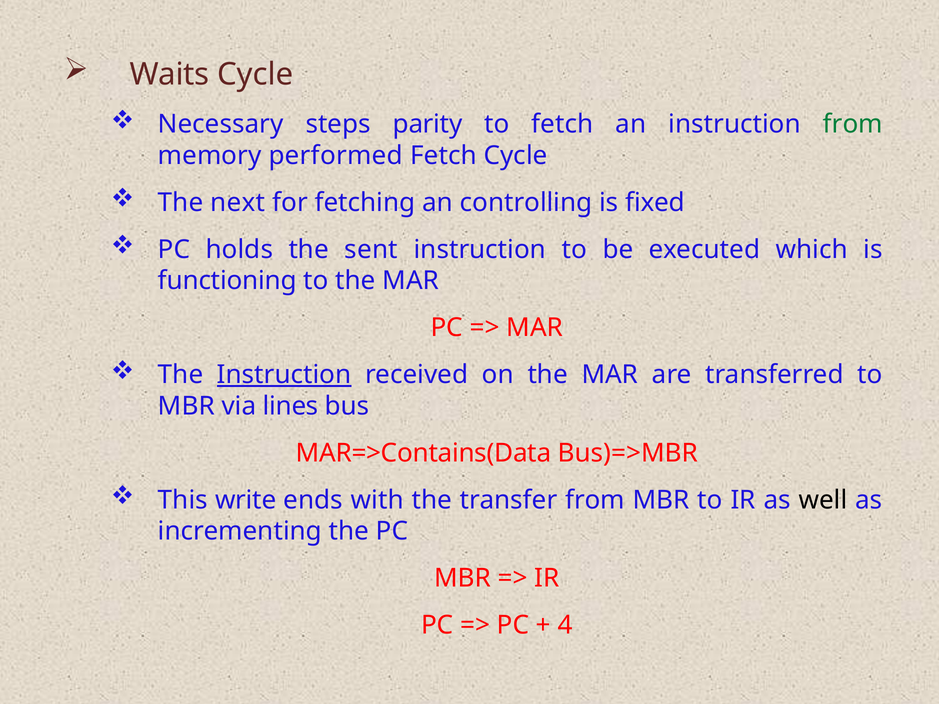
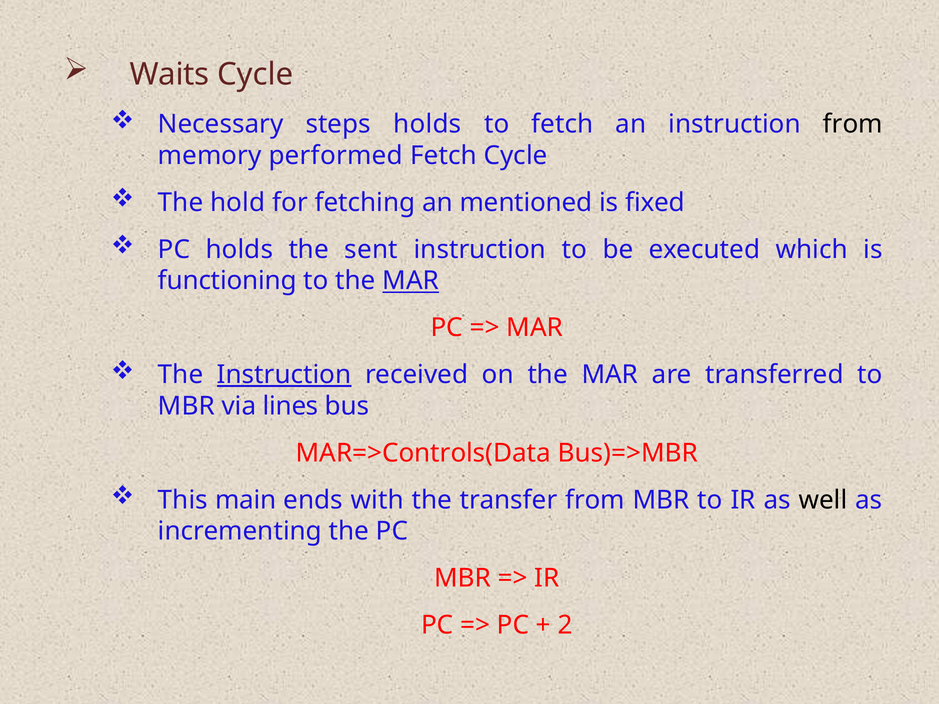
steps parity: parity -> holds
from at (853, 124) colour: green -> black
next: next -> hold
controlling: controlling -> mentioned
MAR at (411, 281) underline: none -> present
MAR=>Contains(Data: MAR=>Contains(Data -> MAR=>Controls(Data
write: write -> main
4: 4 -> 2
